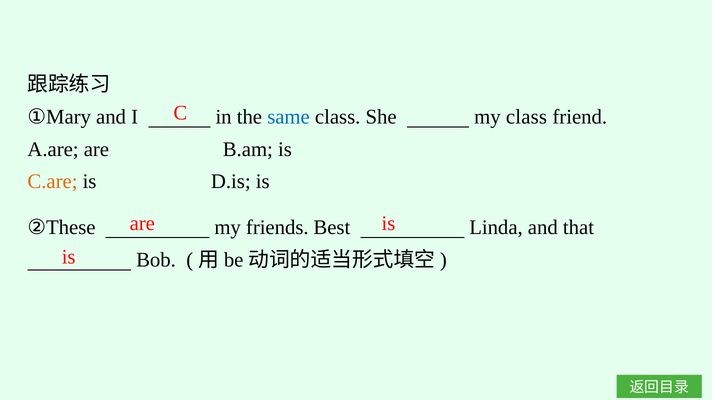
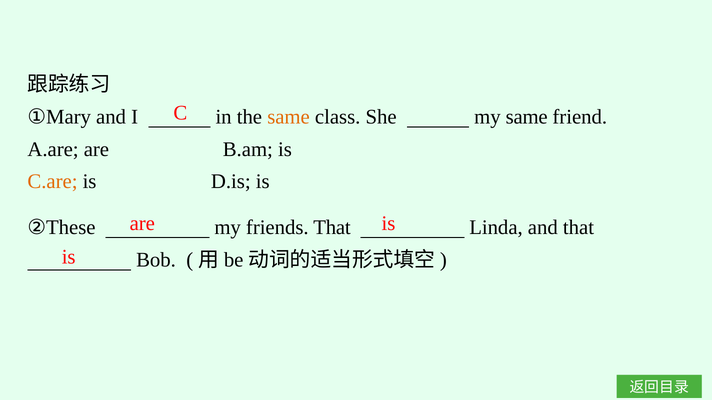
same at (289, 117) colour: blue -> orange
my class: class -> same
friends Best: Best -> That
